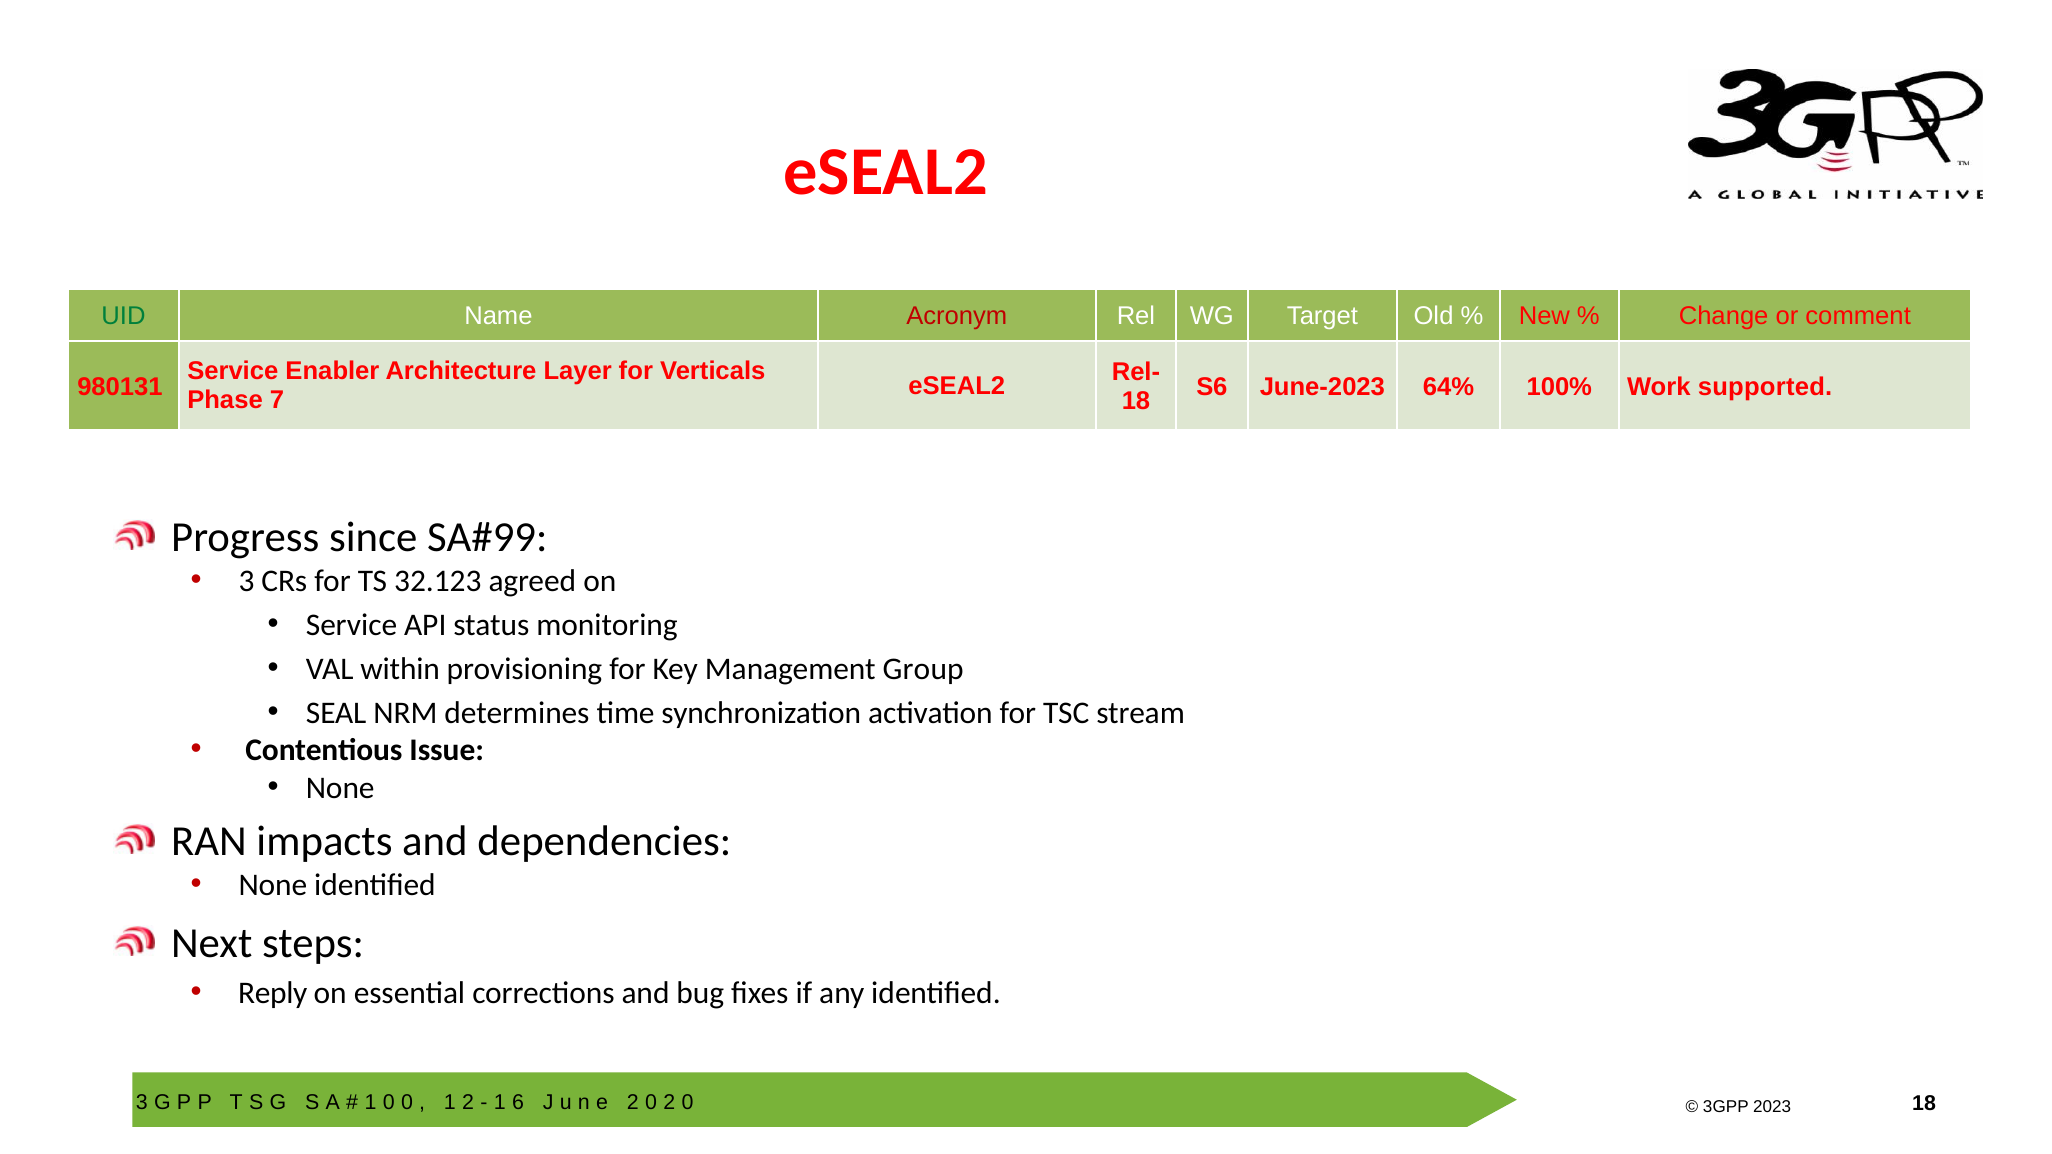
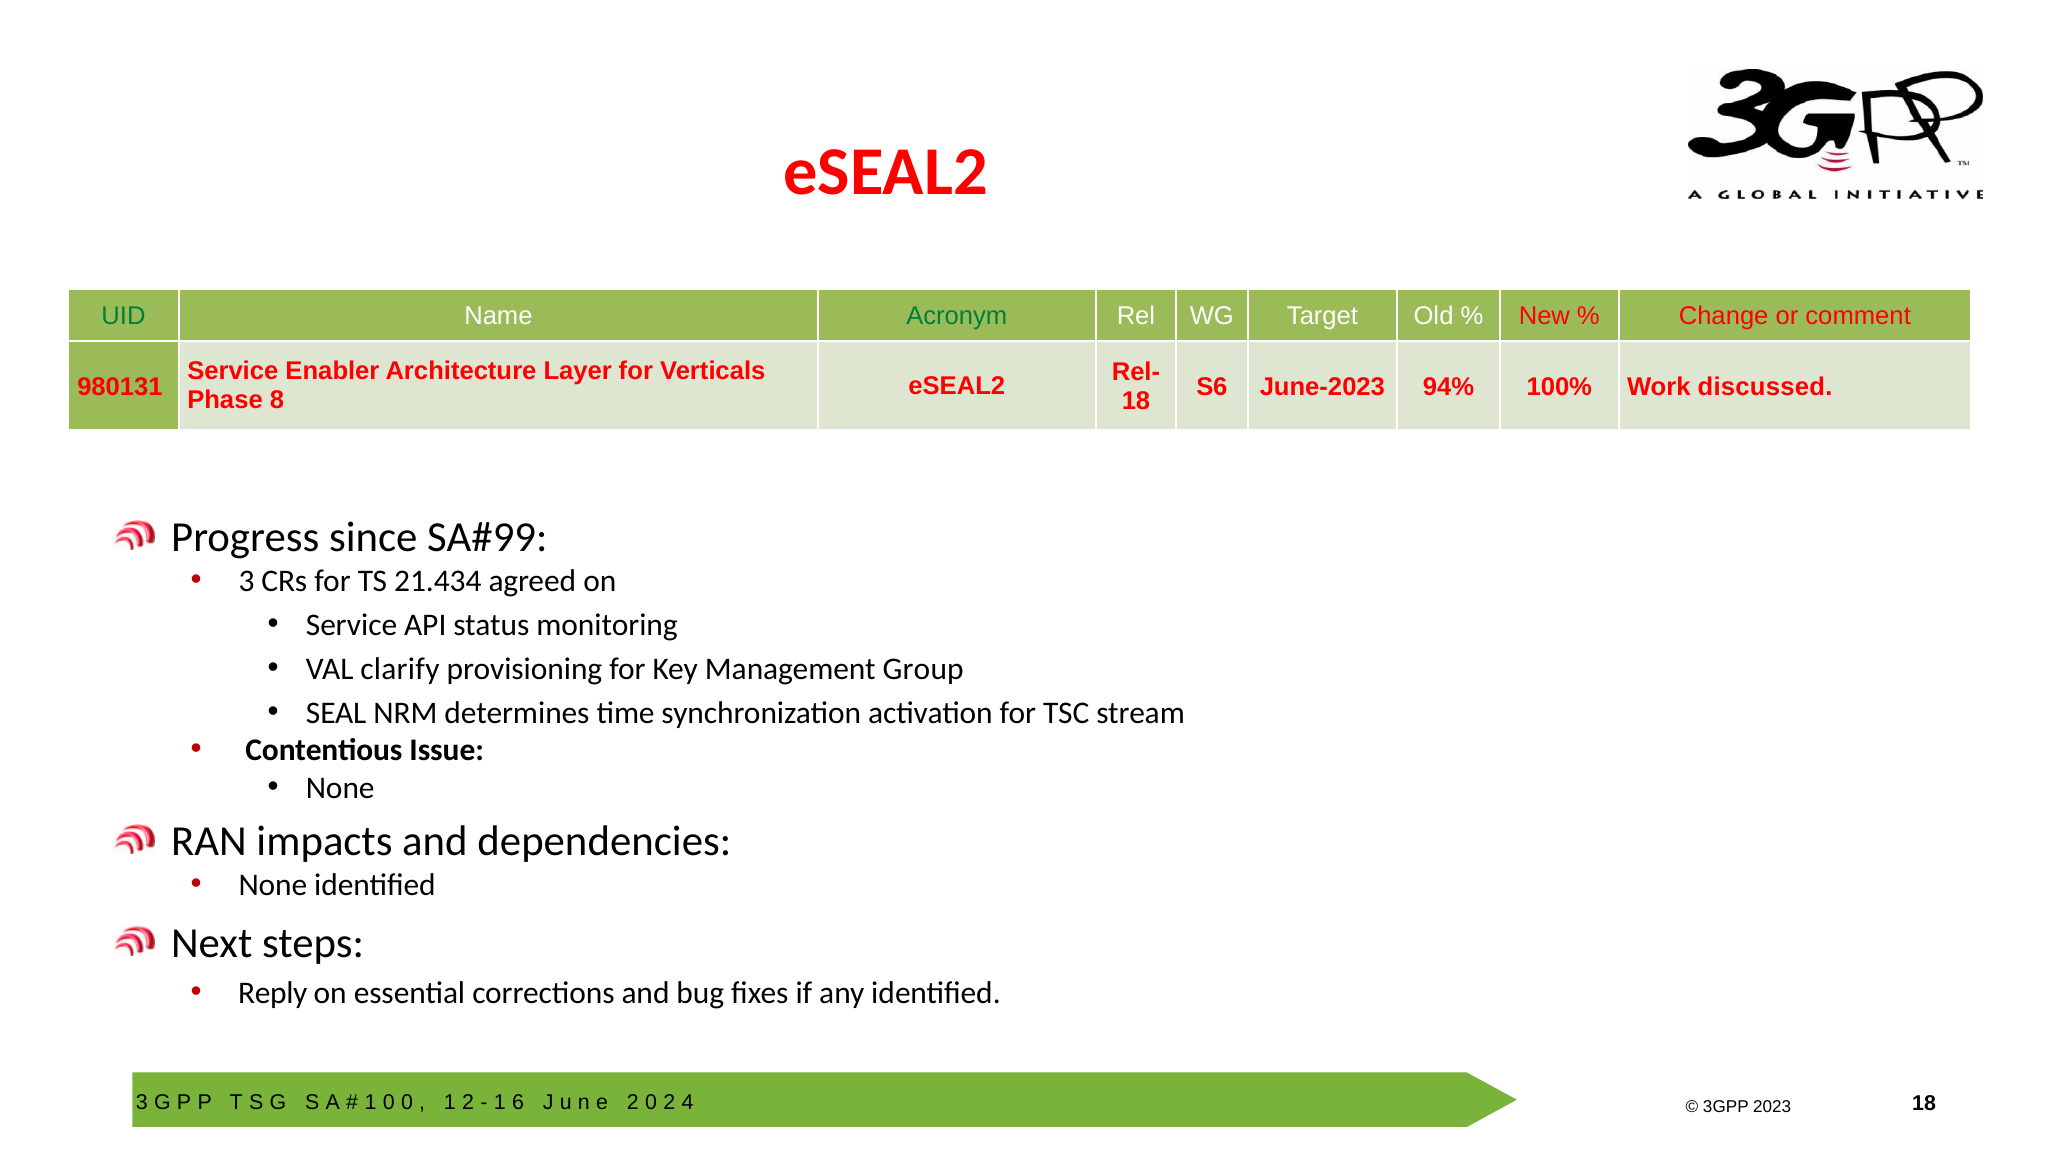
Acronym colour: red -> green
64%: 64% -> 94%
supported: supported -> discussed
7: 7 -> 8
32.123: 32.123 -> 21.434
within: within -> clarify
0 at (688, 1103): 0 -> 4
